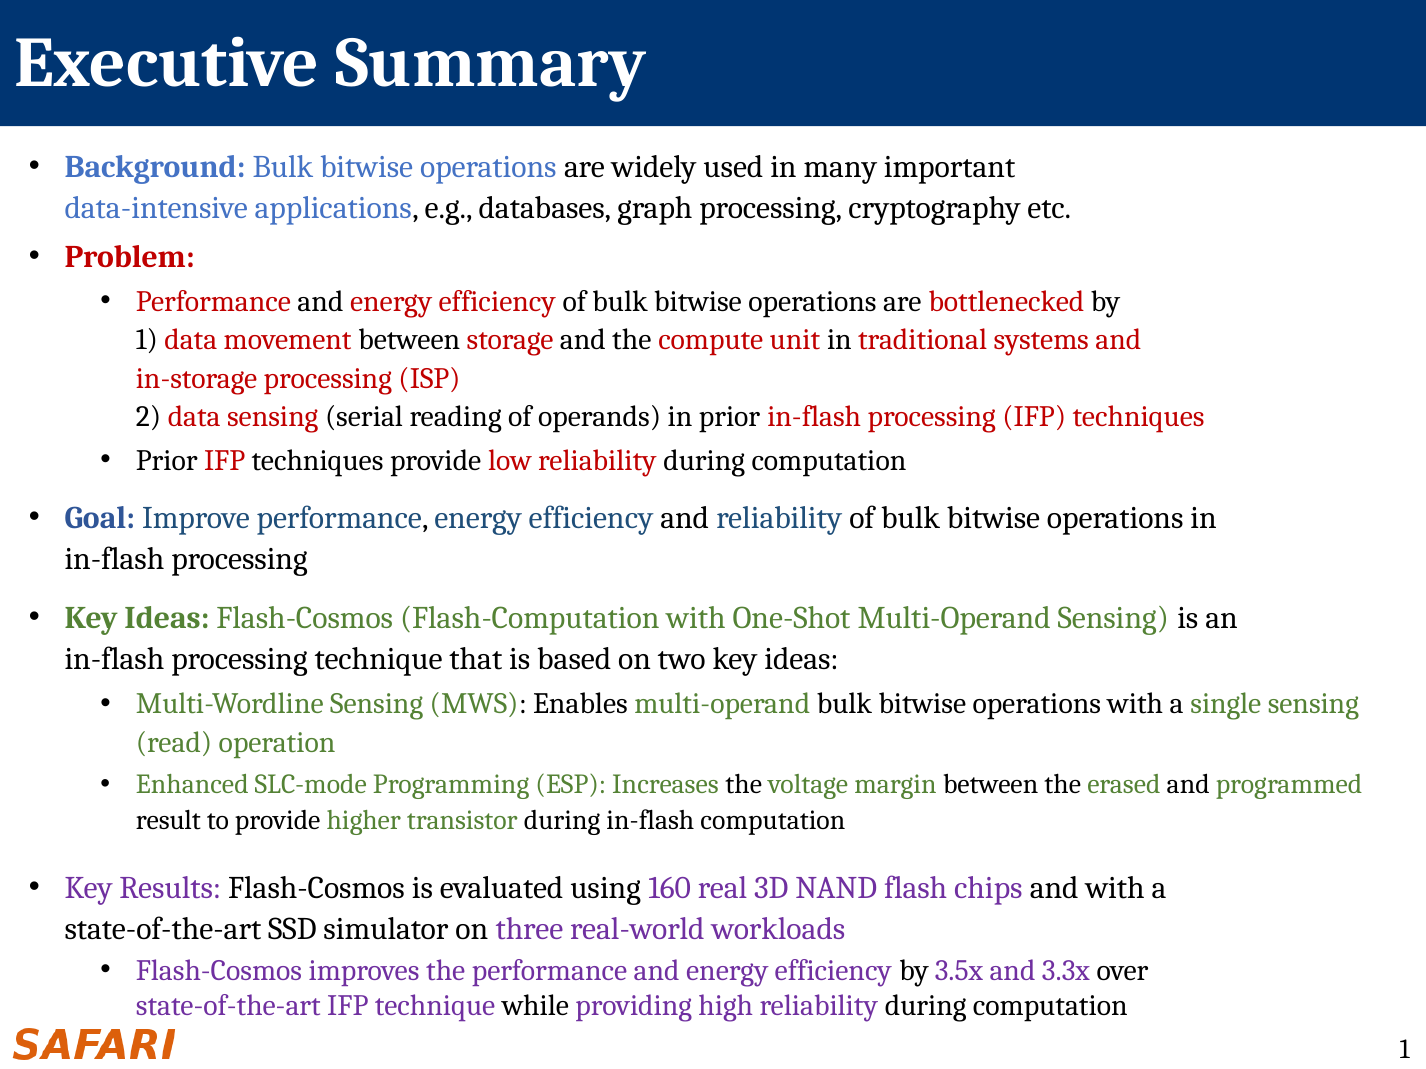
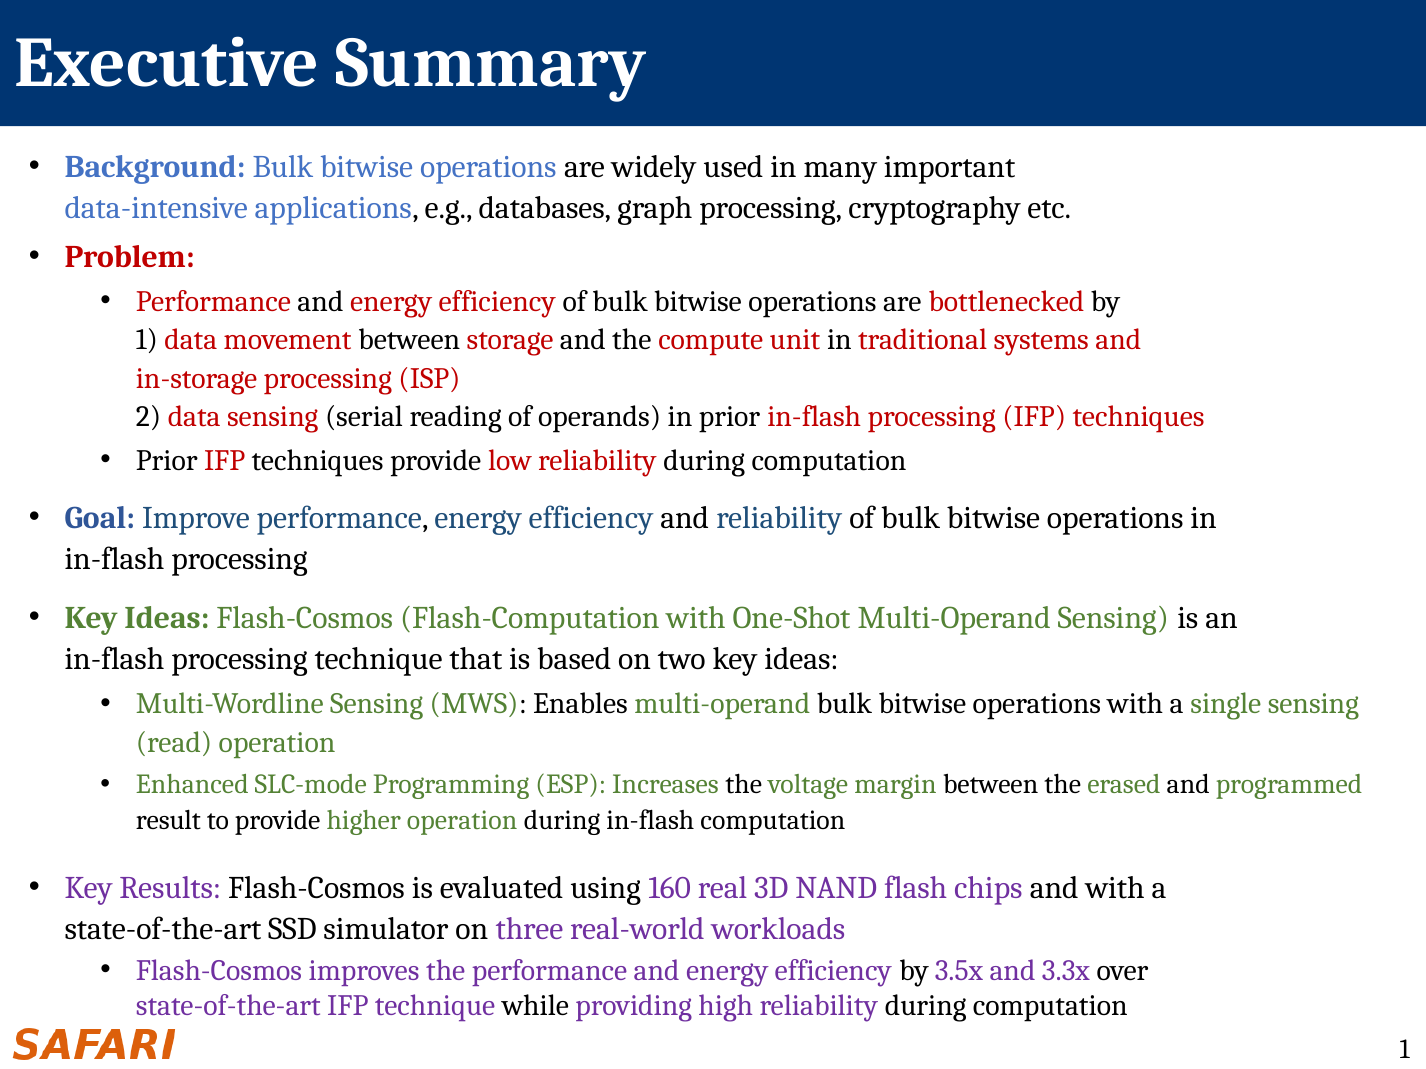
higher transistor: transistor -> operation
